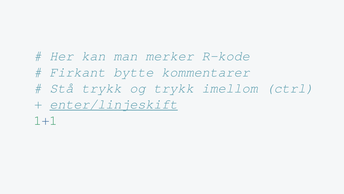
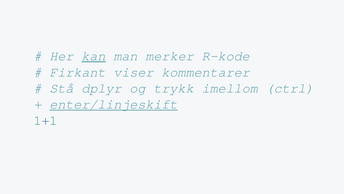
kan underline: none -> present
bytte: bytte -> viser
Stå trykk: trykk -> dplyr
